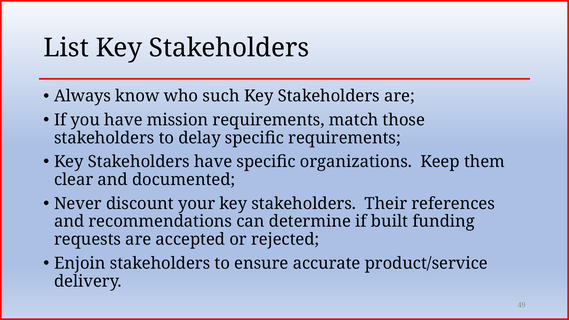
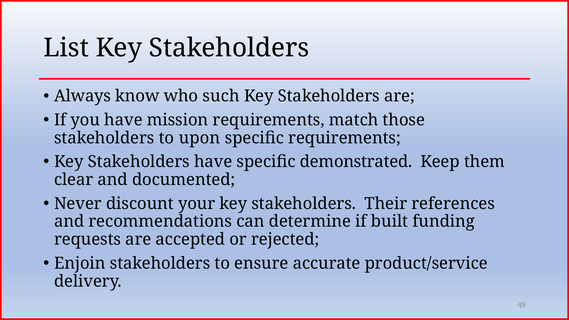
delay: delay -> upon
organizations: organizations -> demonstrated
